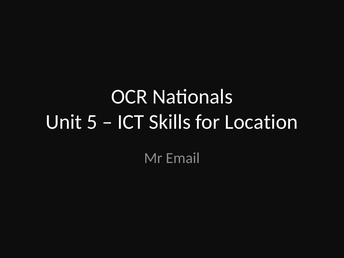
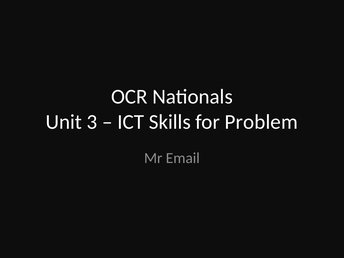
5: 5 -> 3
Location: Location -> Problem
